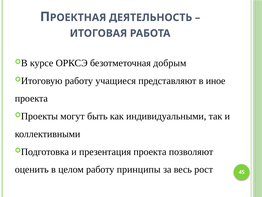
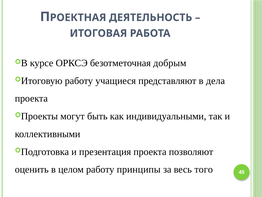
иное: иное -> дела
рост: рост -> того
